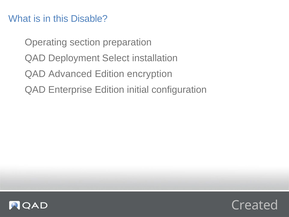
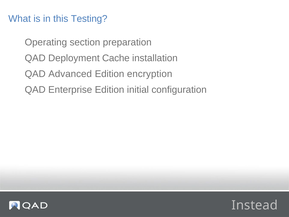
Disable: Disable -> Testing
Select: Select -> Cache
Created: Created -> Instead
